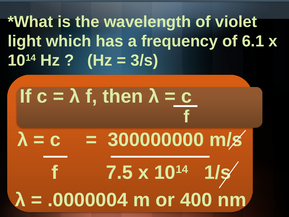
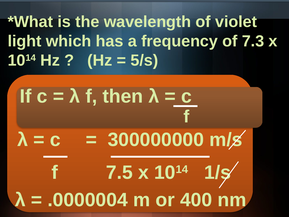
6.1: 6.1 -> 7.3
3/s: 3/s -> 5/s
